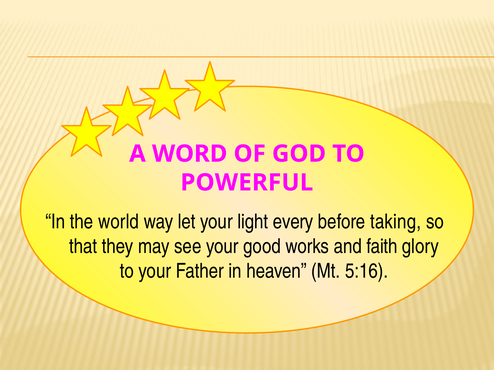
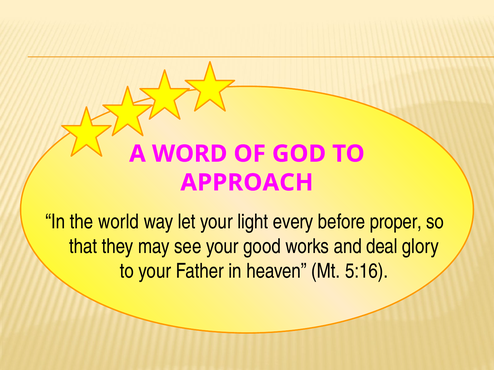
POWERFUL: POWERFUL -> APPROACH
taking: taking -> proper
faith: faith -> deal
